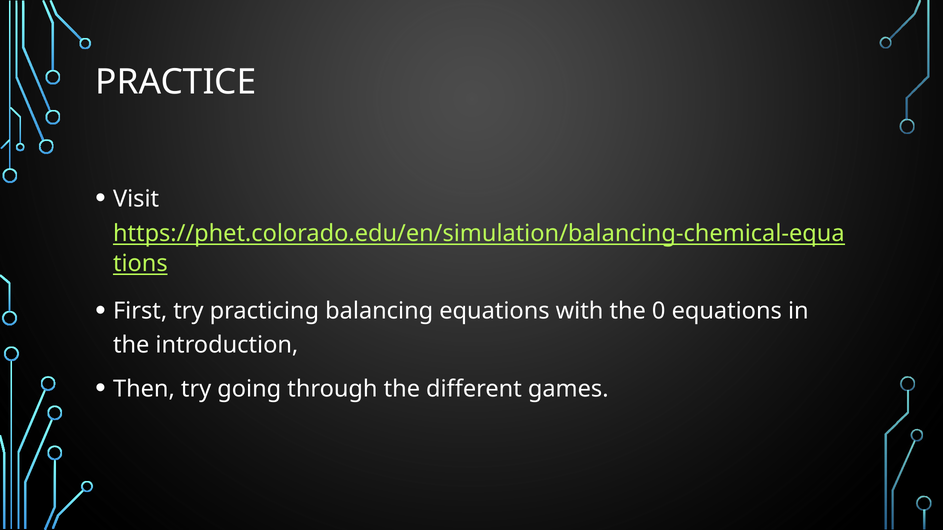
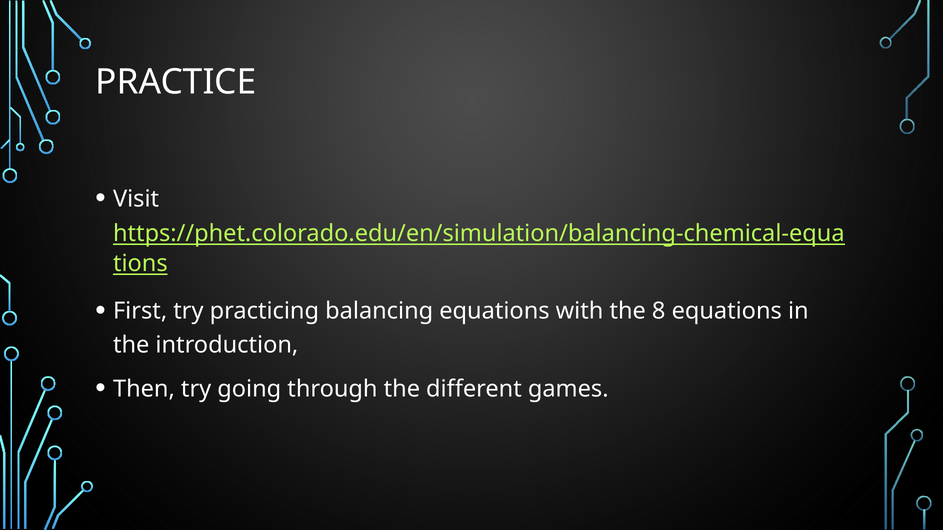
0: 0 -> 8
